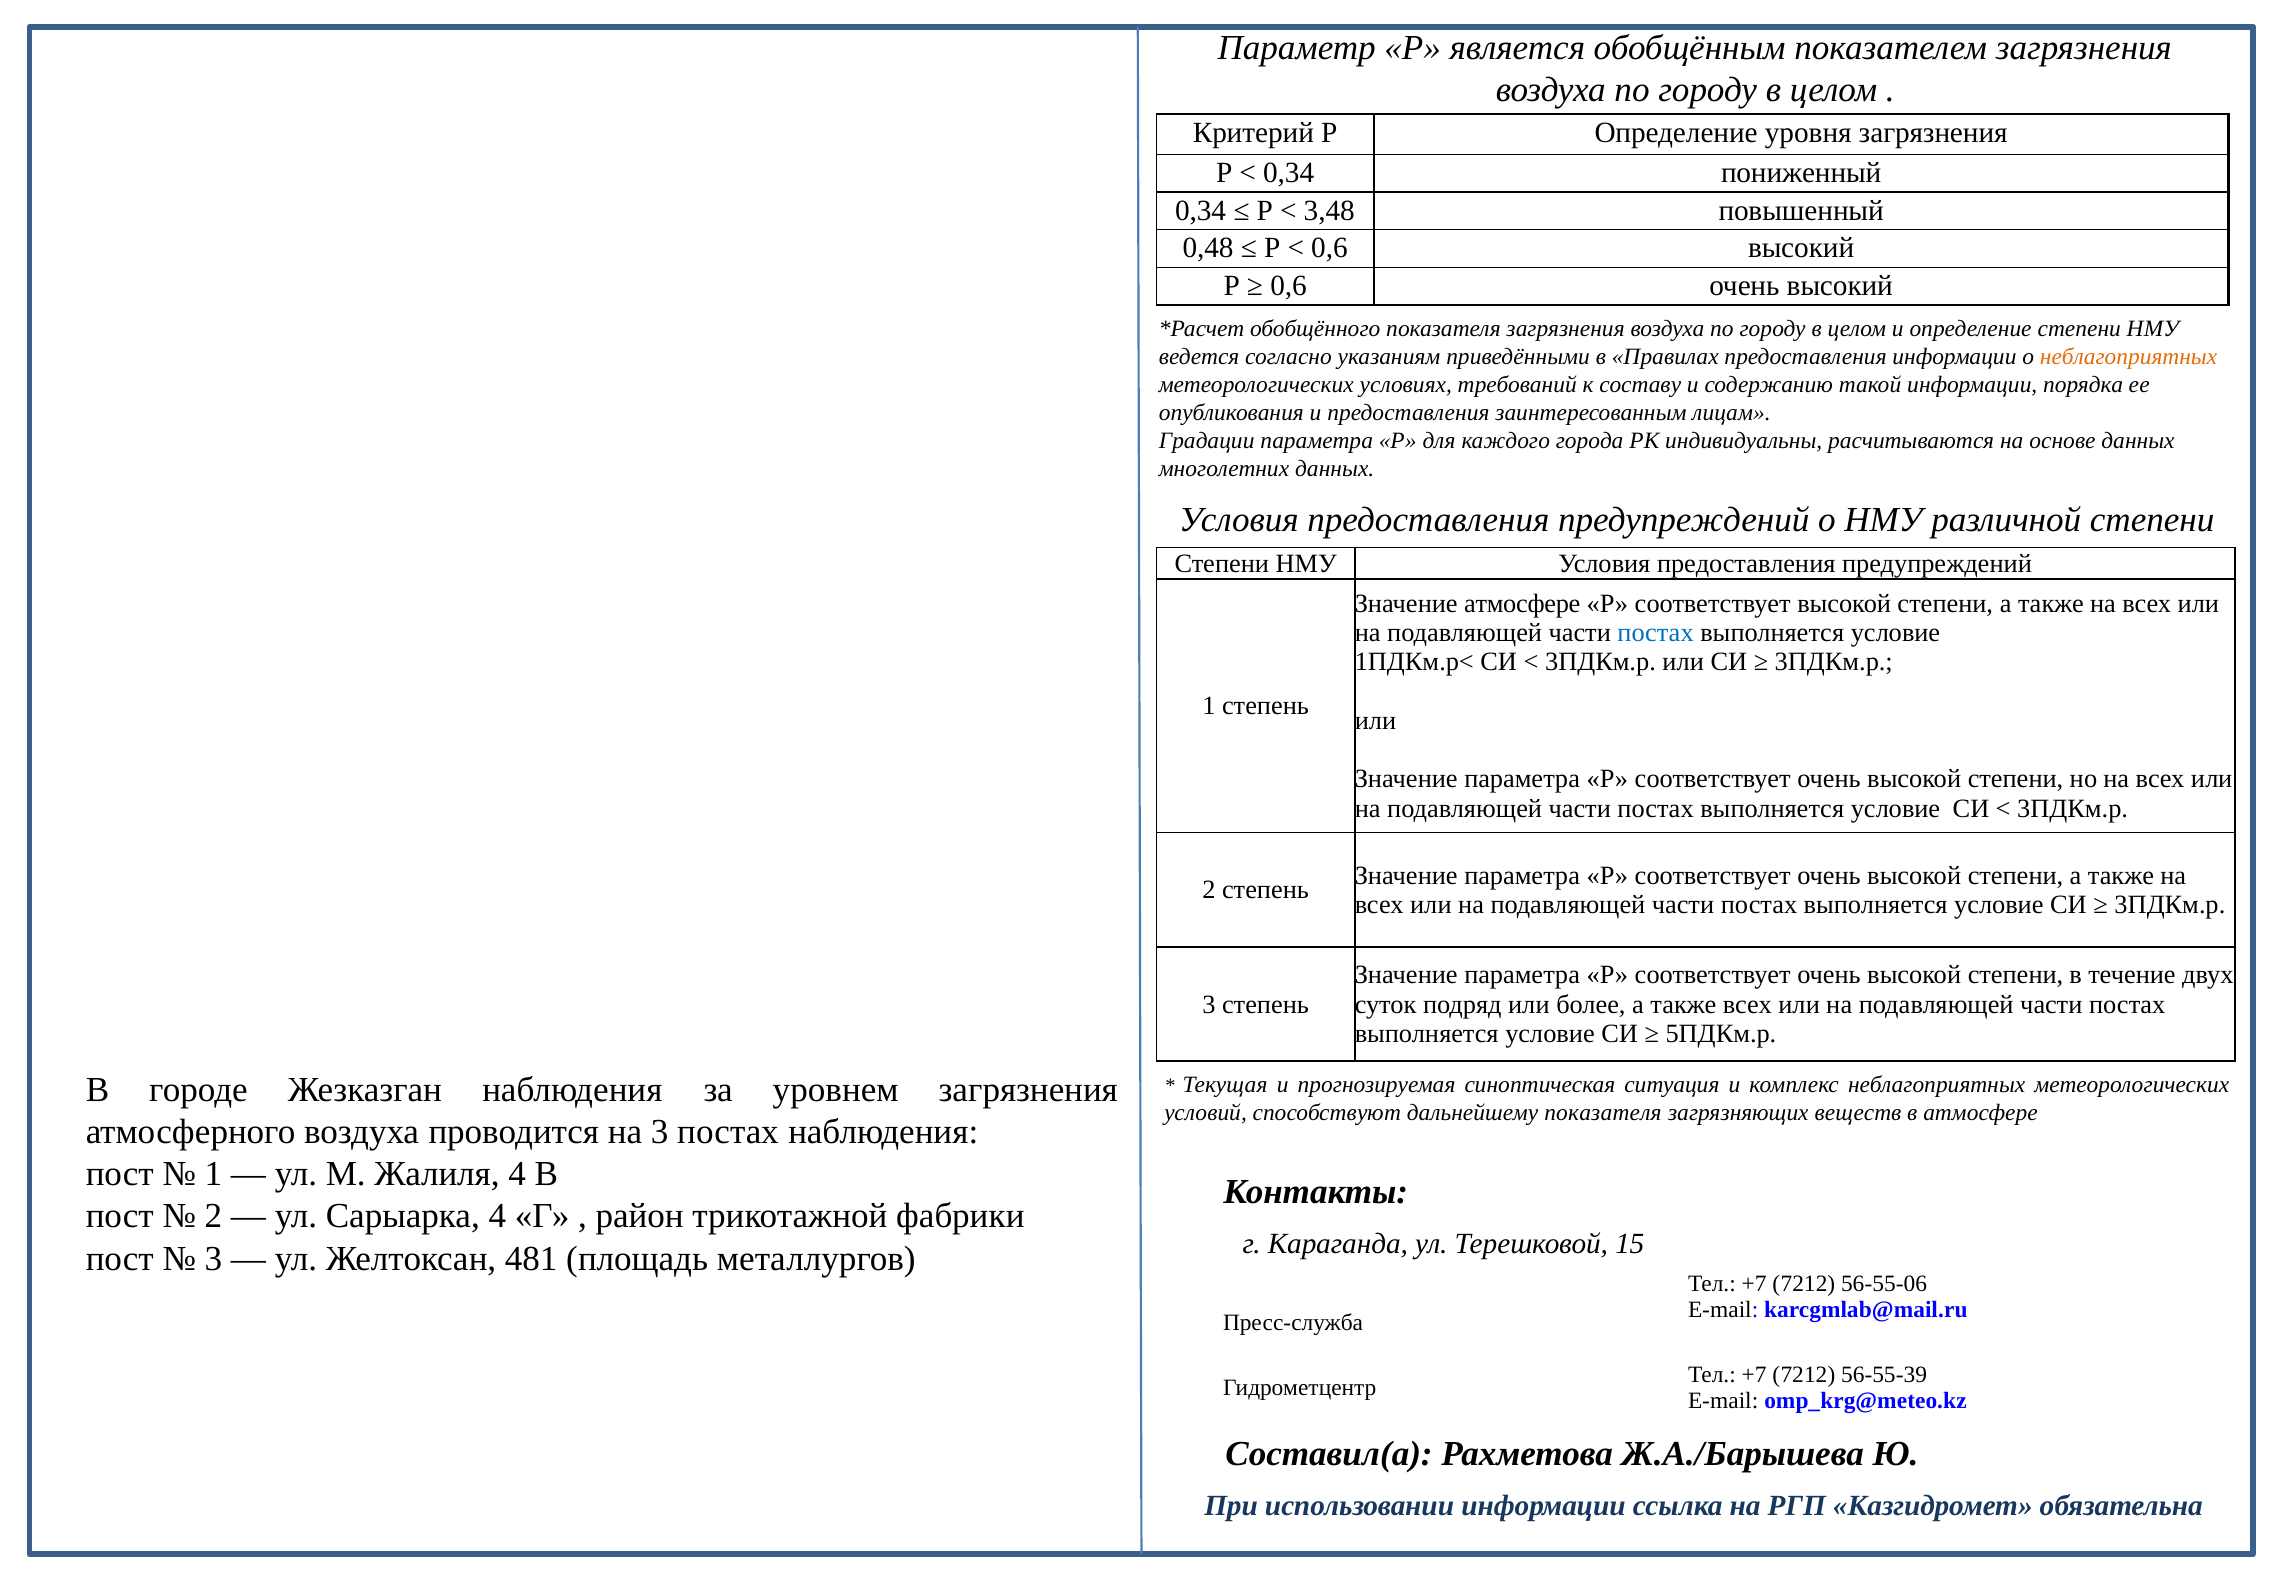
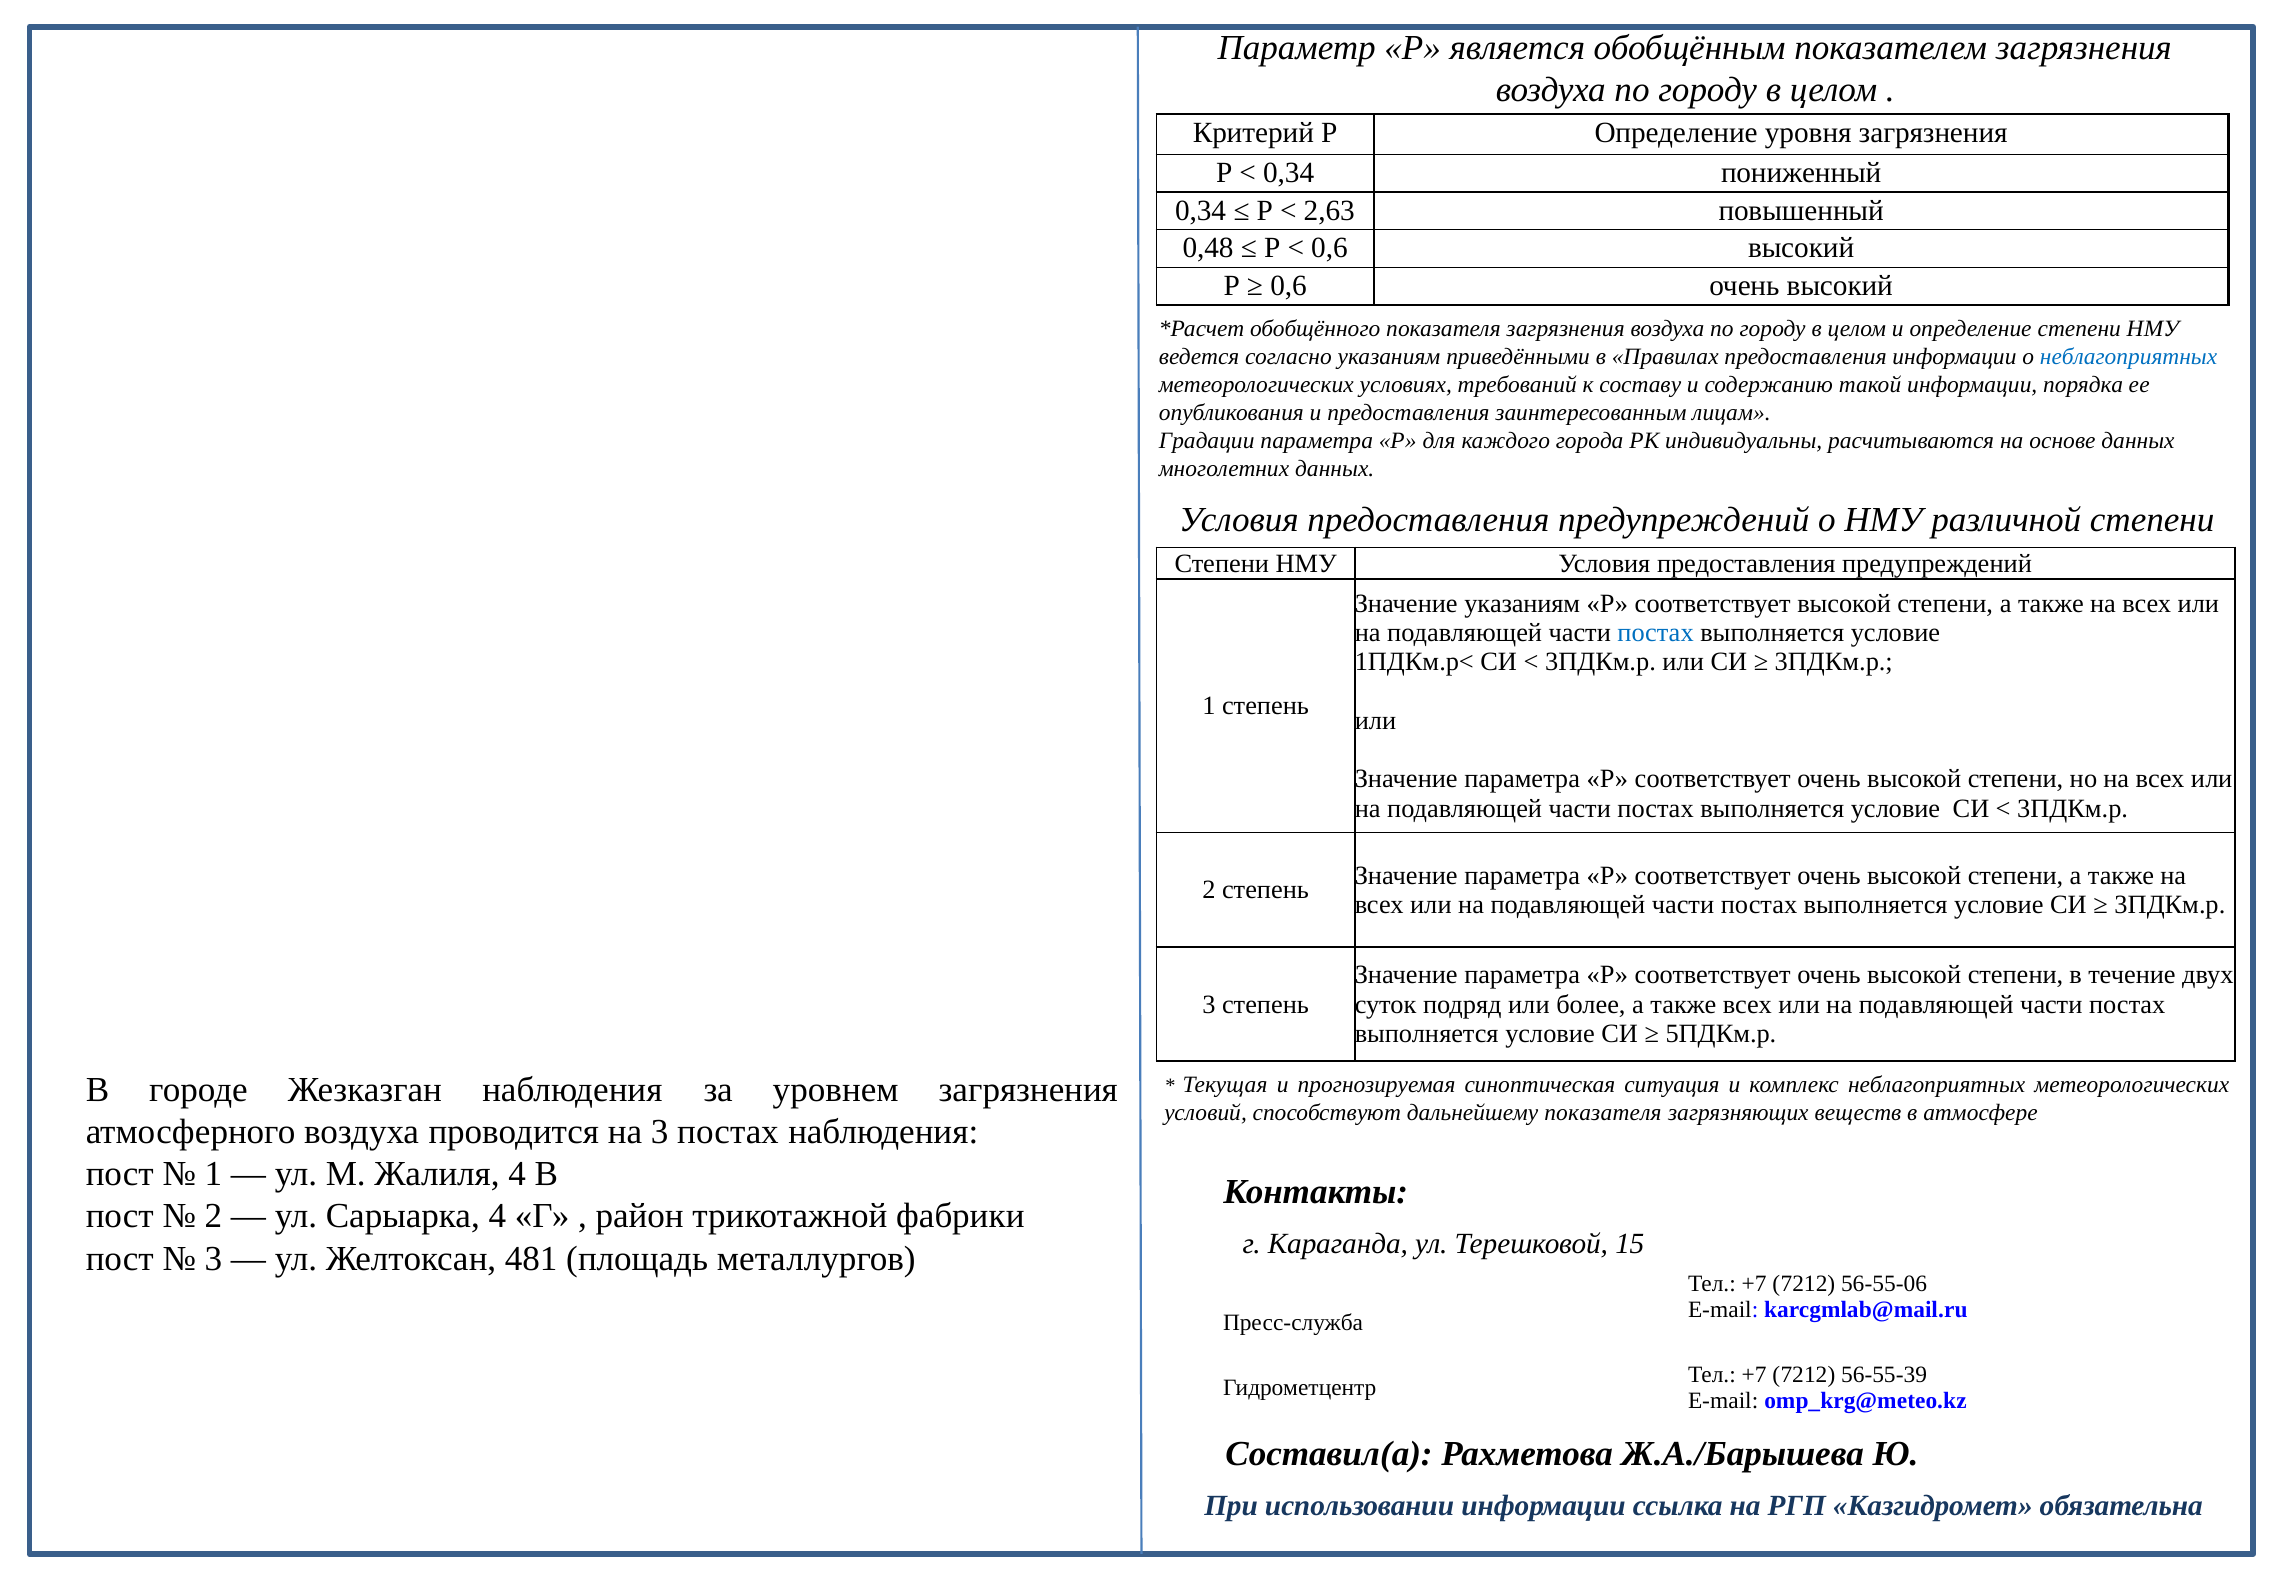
3,48: 3,48 -> 2,63
неблагоприятных at (2129, 357) colour: orange -> blue
Значение атмосфере: атмосфере -> указаниям
